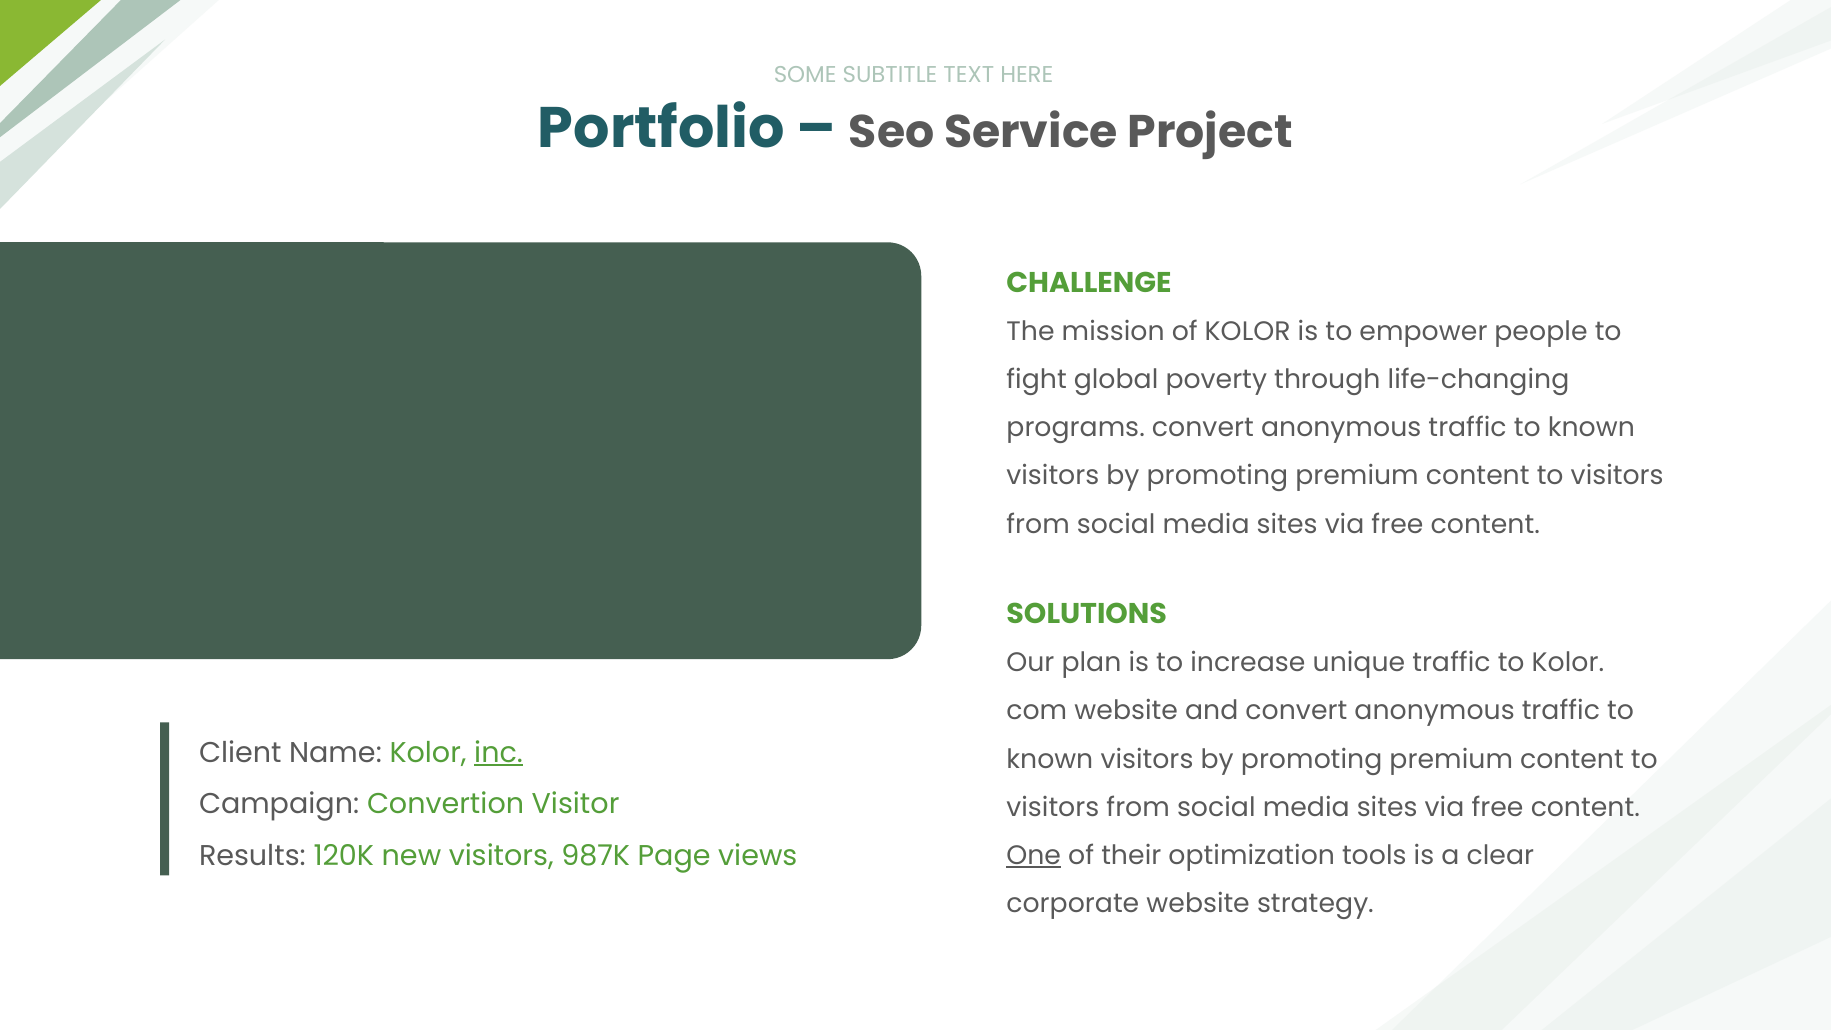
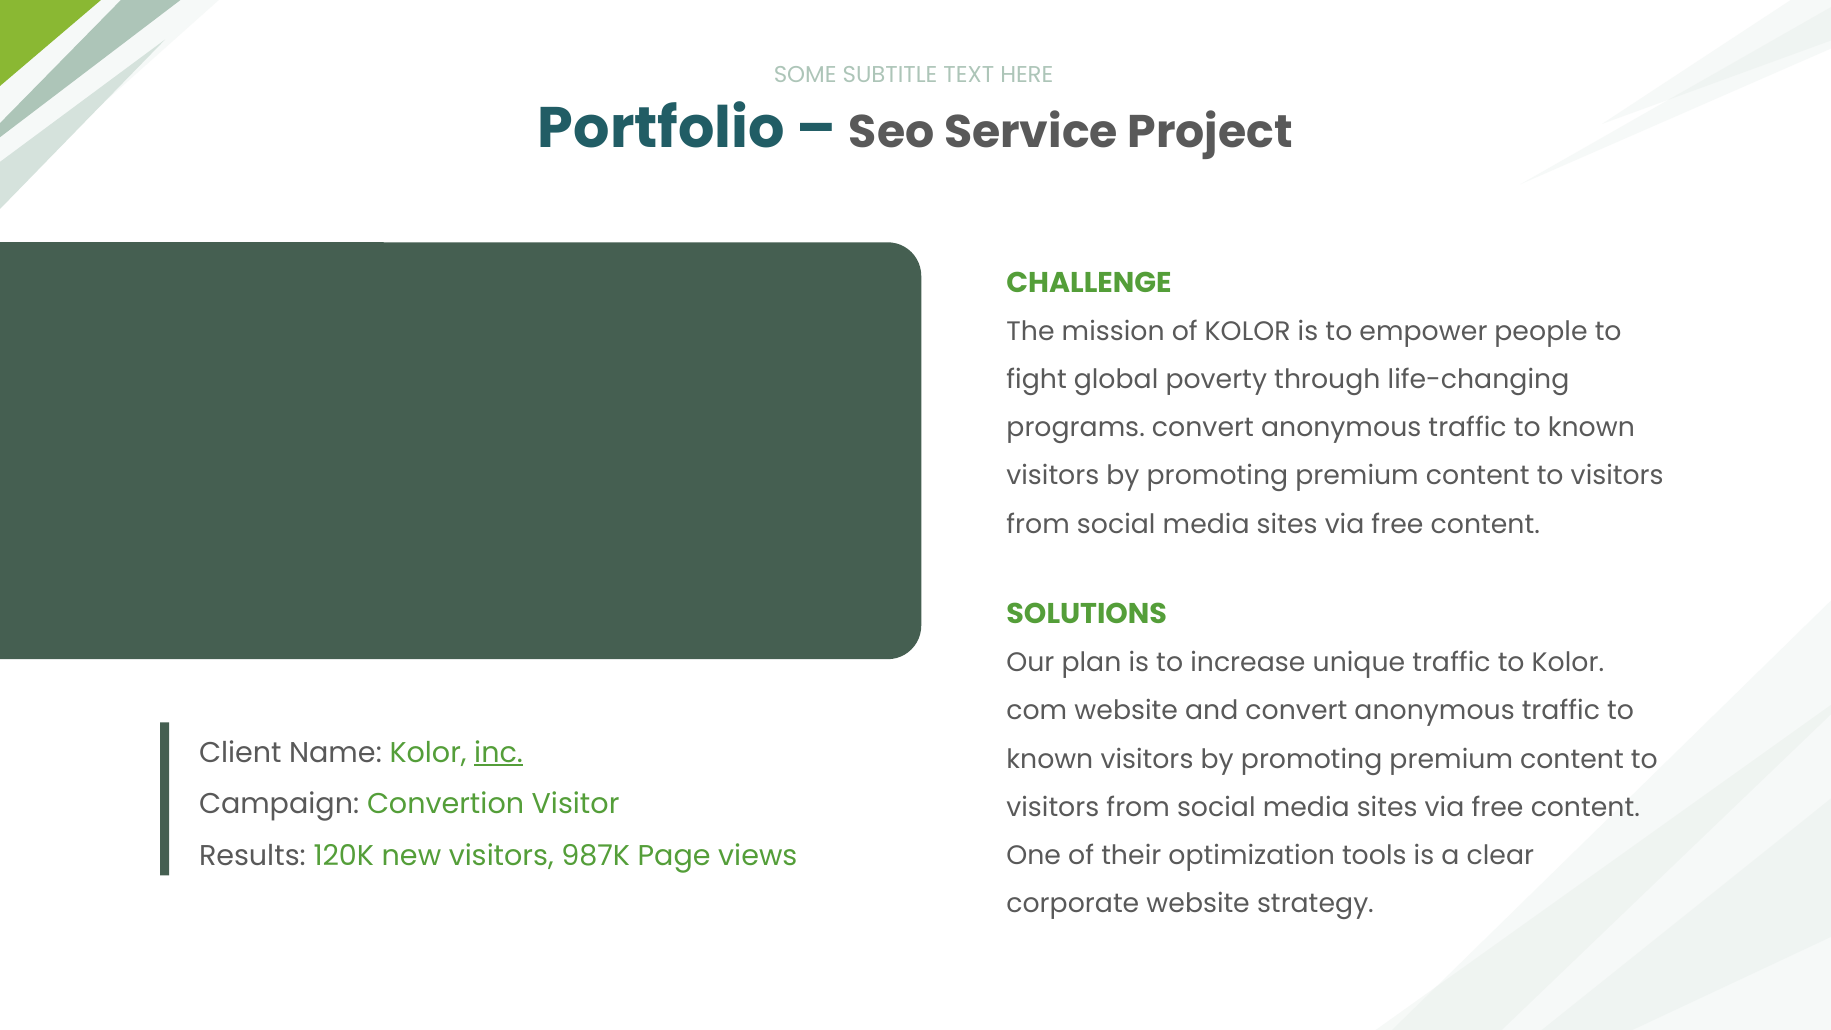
One underline: present -> none
